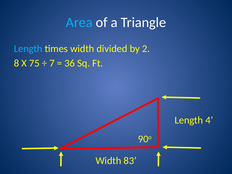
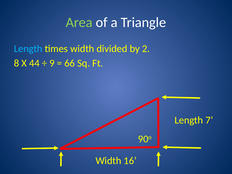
Area colour: light blue -> light green
75: 75 -> 44
7: 7 -> 9
36: 36 -> 66
4: 4 -> 7
83: 83 -> 16
